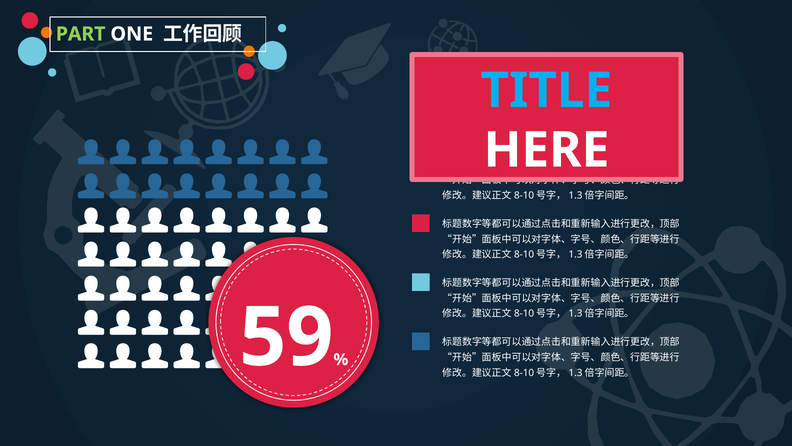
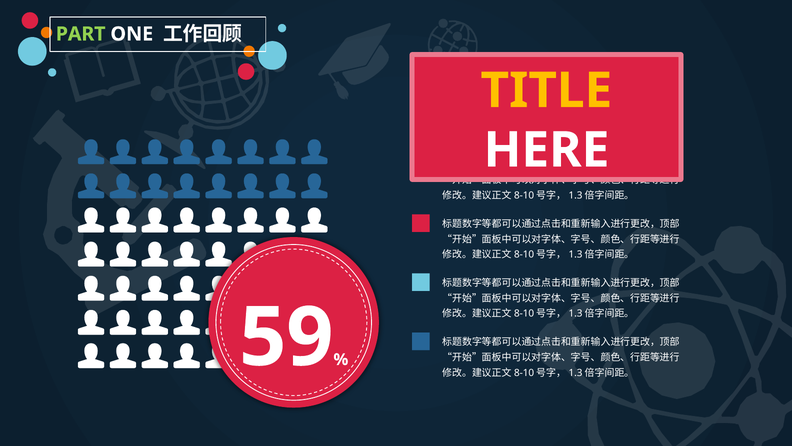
TITLE colour: light blue -> yellow
